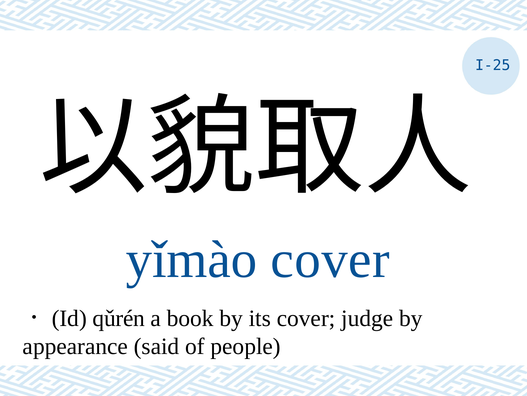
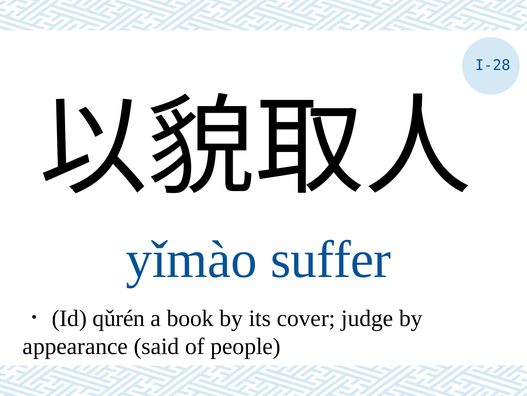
I-25: I-25 -> I-28
yǐmào cover: cover -> suffer
